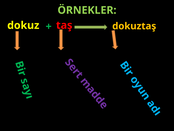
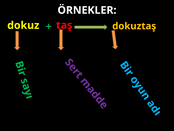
ÖRNEKLER colour: light green -> white
